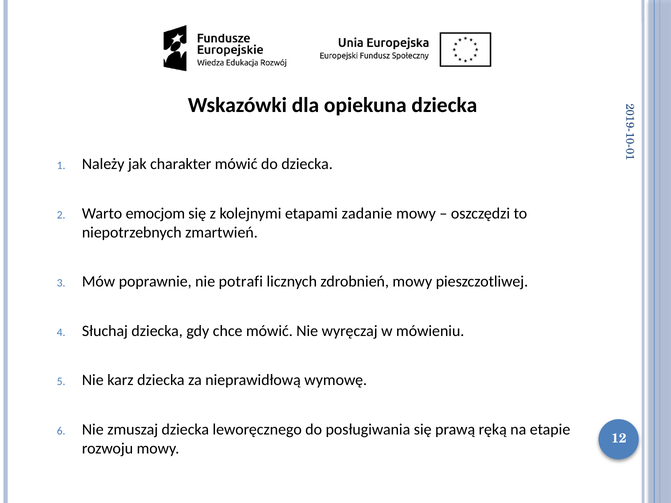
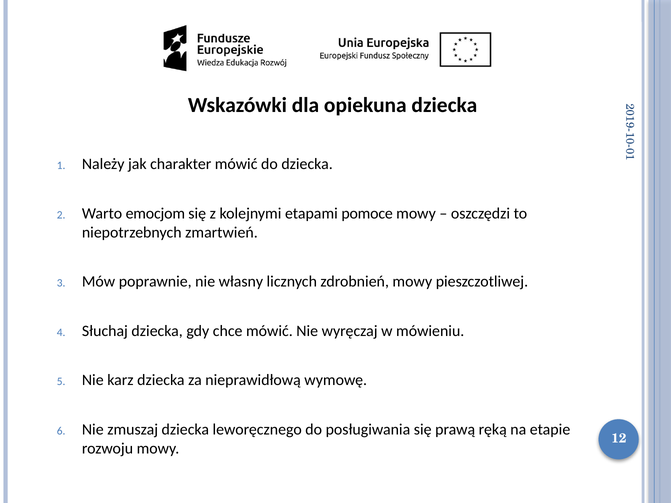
zadanie: zadanie -> pomoce
potrafi: potrafi -> własny
